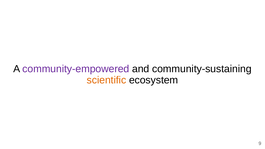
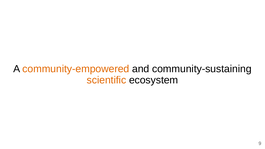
community-empowered colour: purple -> orange
